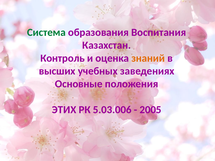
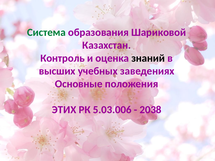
Воспитания: Воспитания -> Шариковой
знаний colour: orange -> black
2005: 2005 -> 2038
